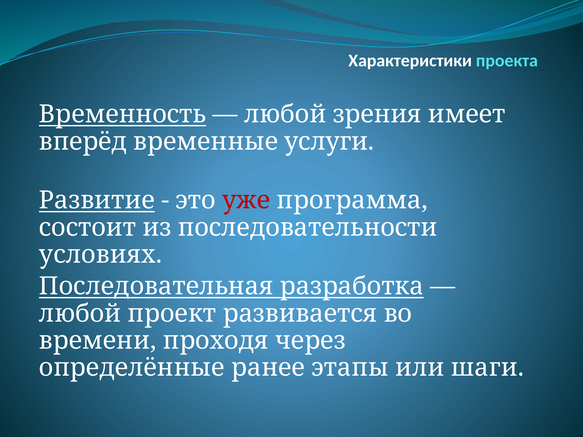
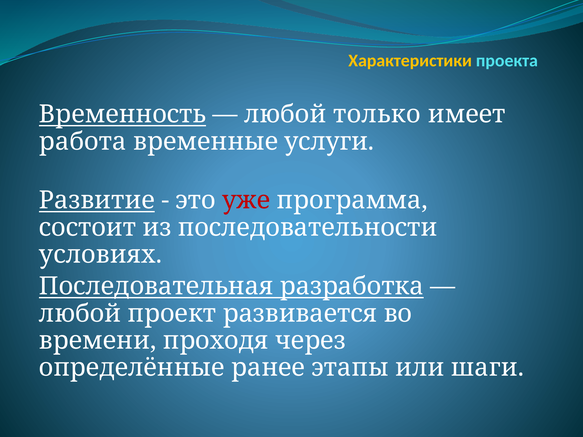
Характеристики colour: white -> yellow
зрения: зрения -> только
вперёд: вперёд -> работа
